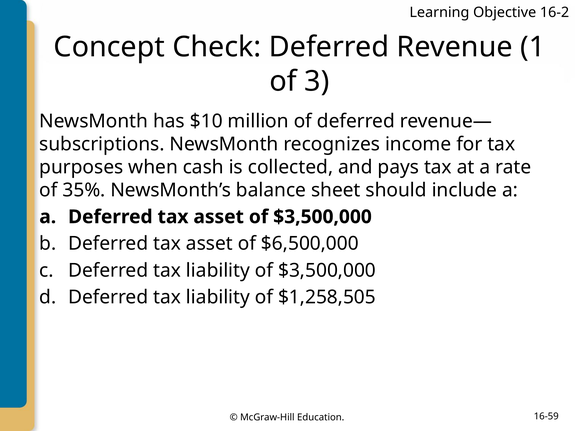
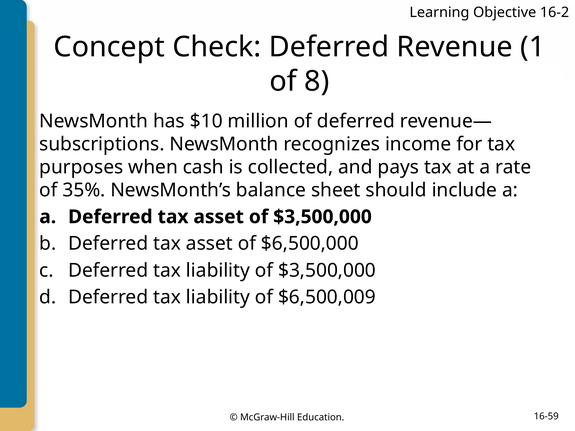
3: 3 -> 8
$1,258,505: $1,258,505 -> $6,500,009
